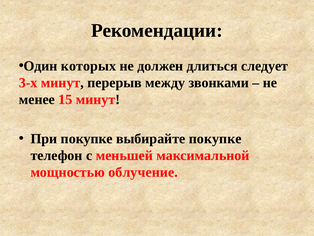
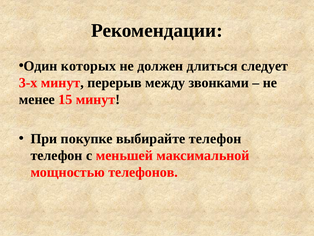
выбирайте покупке: покупке -> телефон
облучение: облучение -> телефонов
